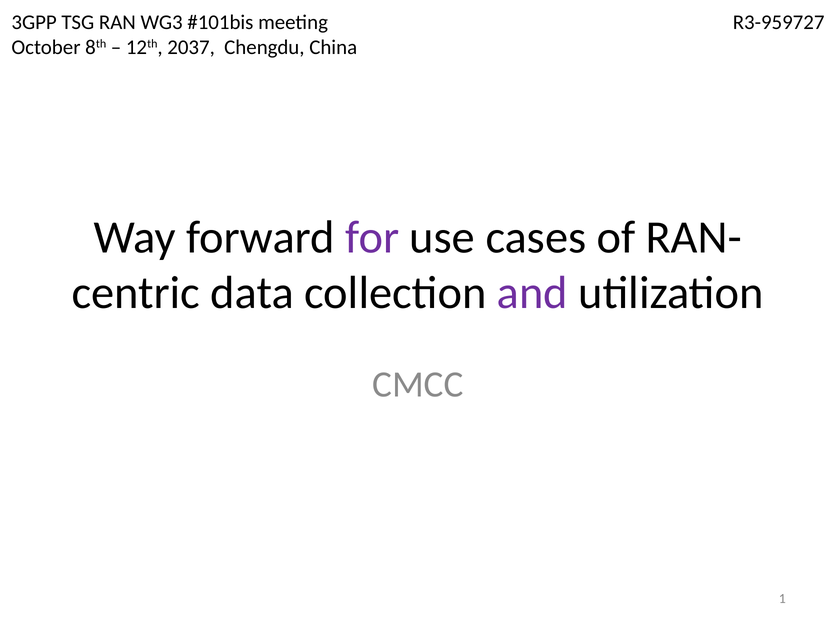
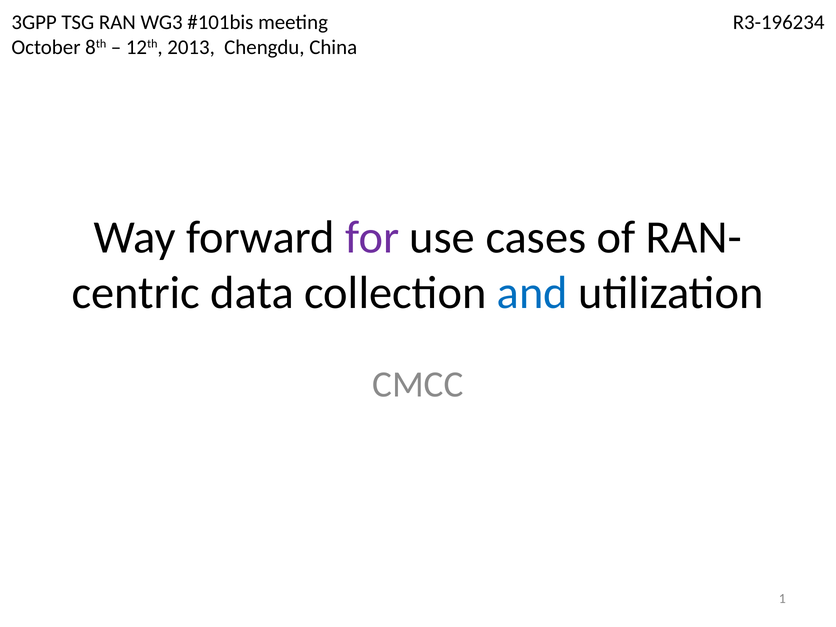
R3-959727: R3-959727 -> R3-196234
2037: 2037 -> 2013
and colour: purple -> blue
